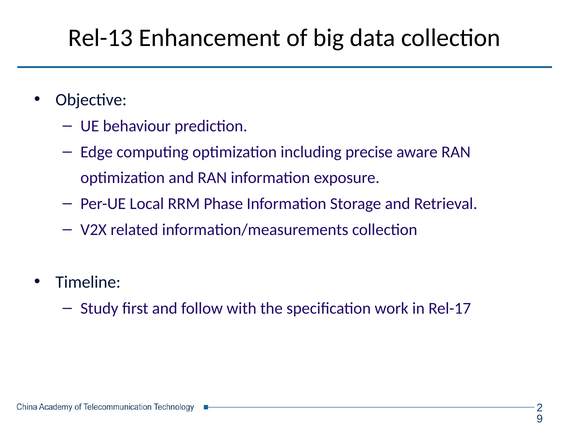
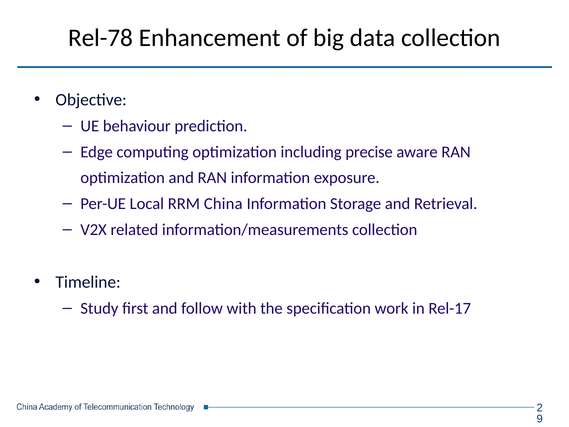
Rel-13: Rel-13 -> Rel-78
Phase: Phase -> China
